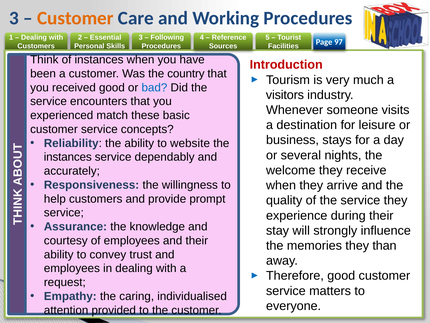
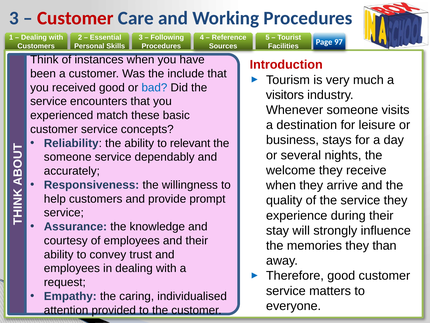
Customer at (75, 18) colour: orange -> red
country: country -> include
website: website -> relevant
instances at (68, 157): instances -> someone
